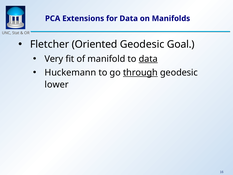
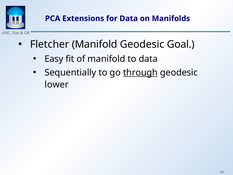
Fletcher Oriented: Oriented -> Manifold
Very: Very -> Easy
data at (148, 59) underline: present -> none
Huckemann: Huckemann -> Sequentially
